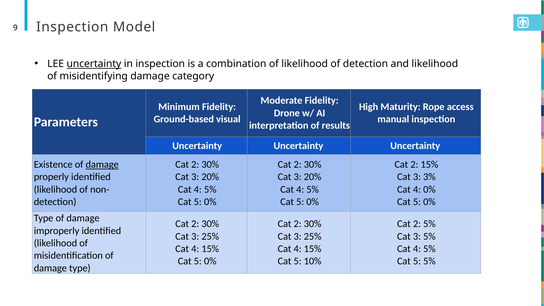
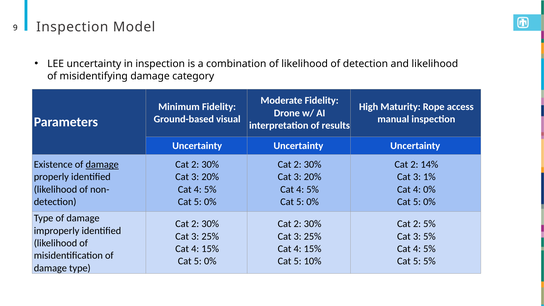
uncertainty at (94, 64) underline: present -> none
2 15%: 15% -> 14%
3%: 3% -> 1%
